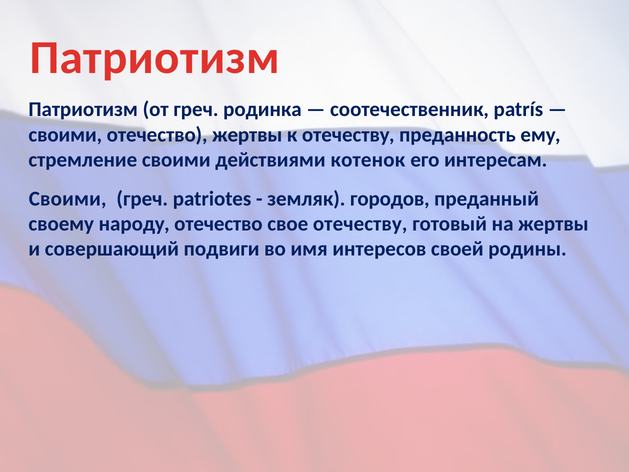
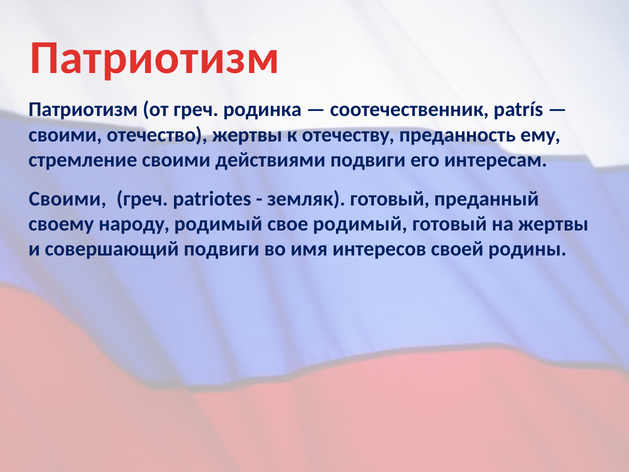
действиями котенок: котенок -> подвиги
земляк городов: городов -> готовый
народу отечество: отечество -> родимый
свое отечеству: отечеству -> родимый
